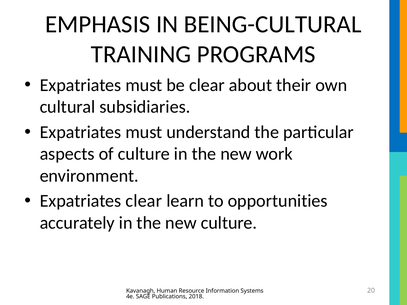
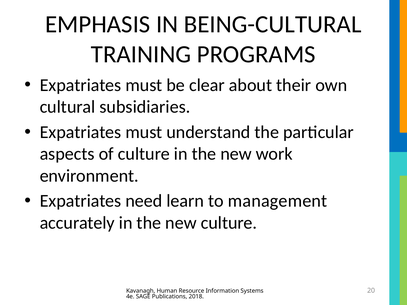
Expatriates clear: clear -> need
opportunities: opportunities -> management
